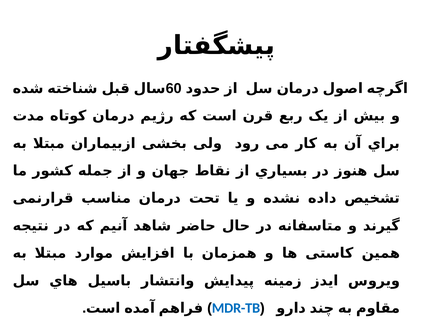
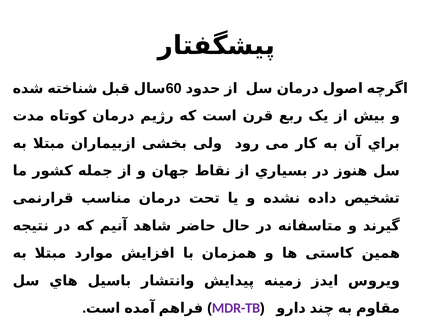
MDR-TB colour: blue -> purple
